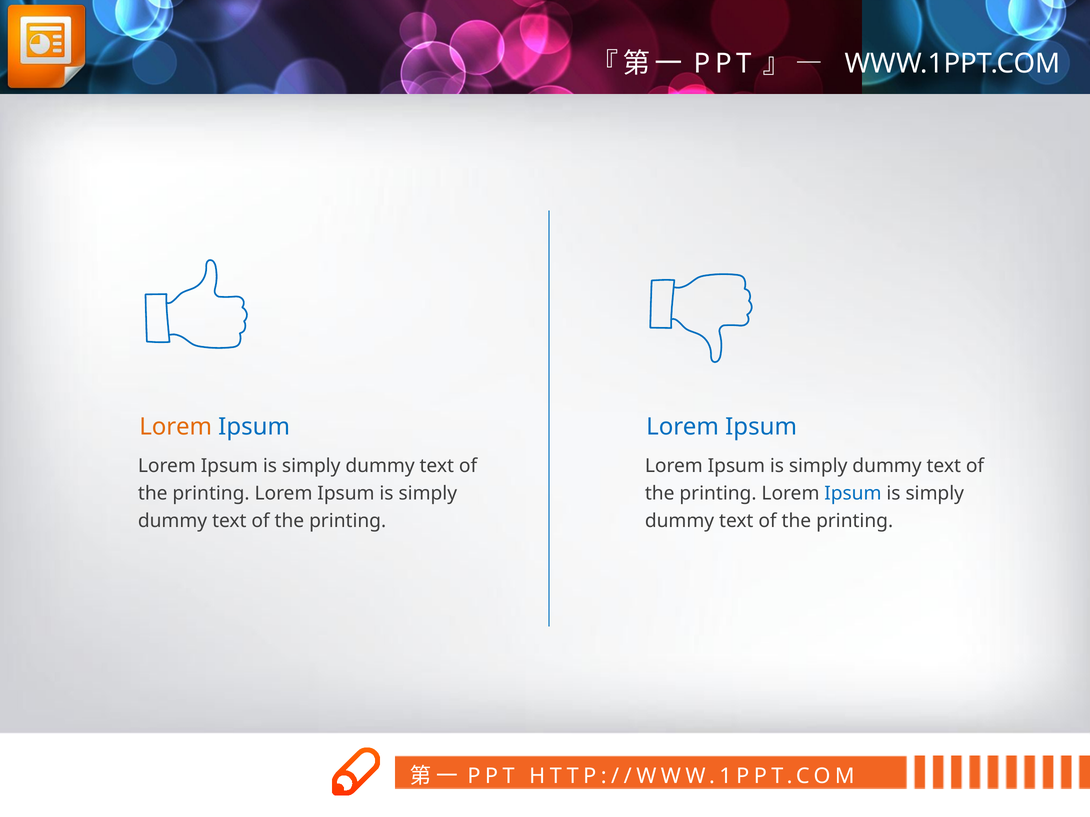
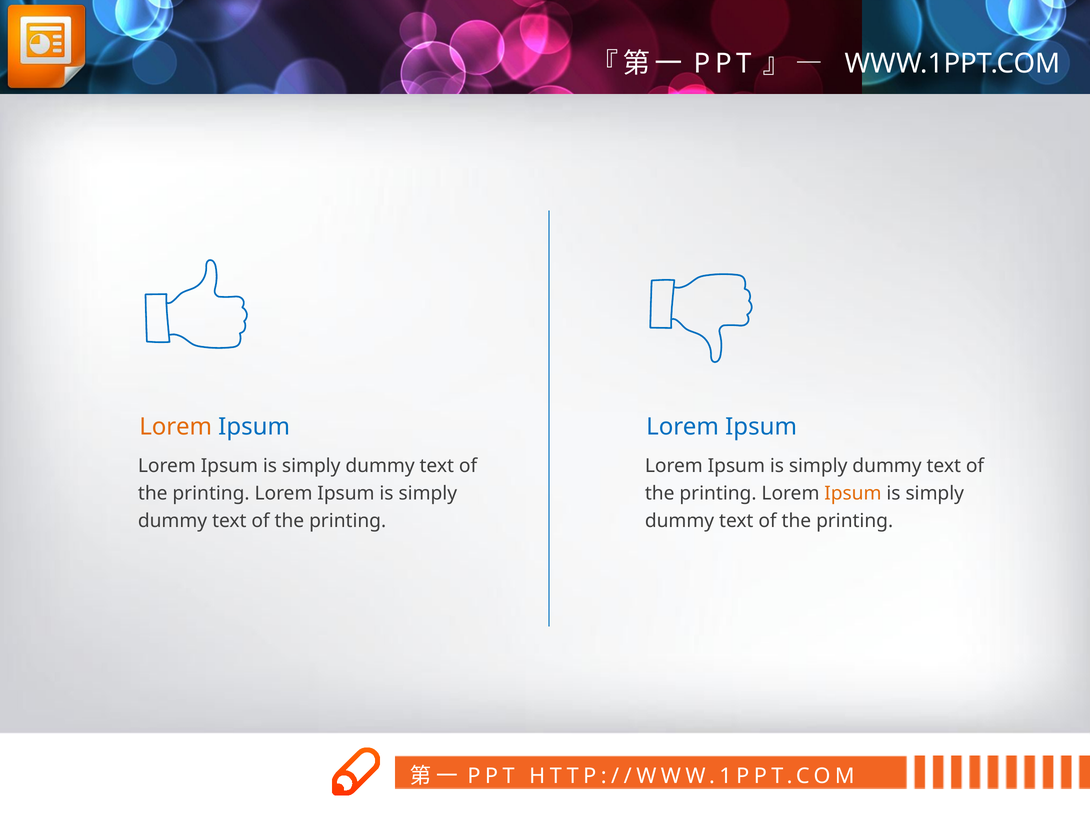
Ipsum at (853, 494) colour: blue -> orange
